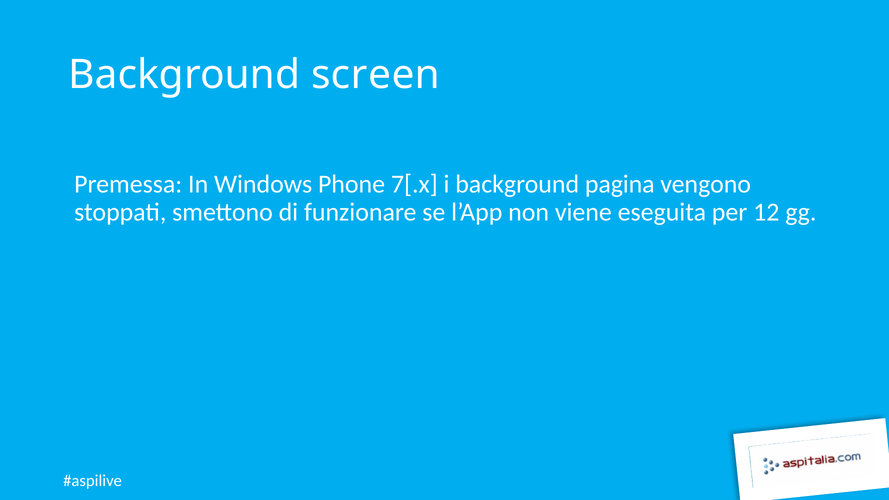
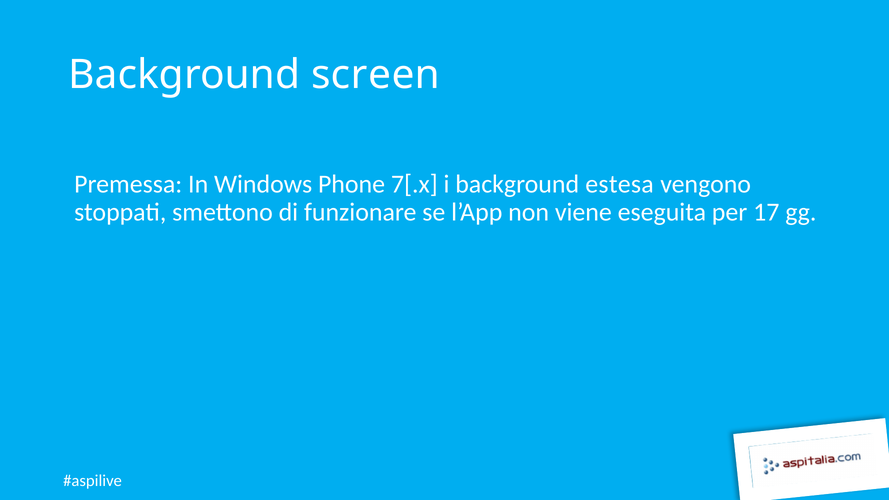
pagina: pagina -> estesa
12: 12 -> 17
